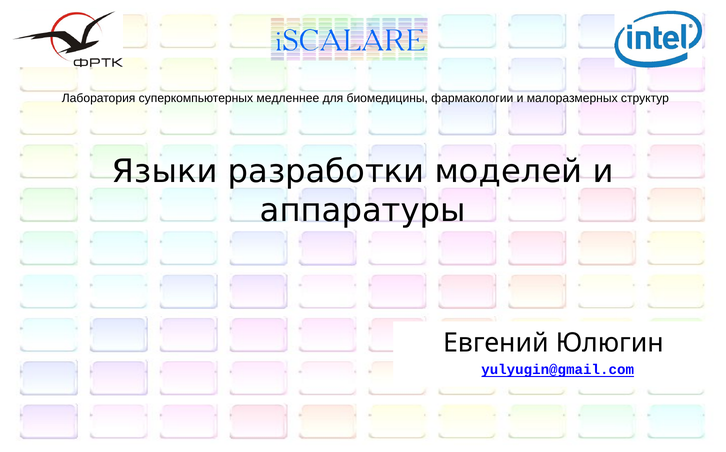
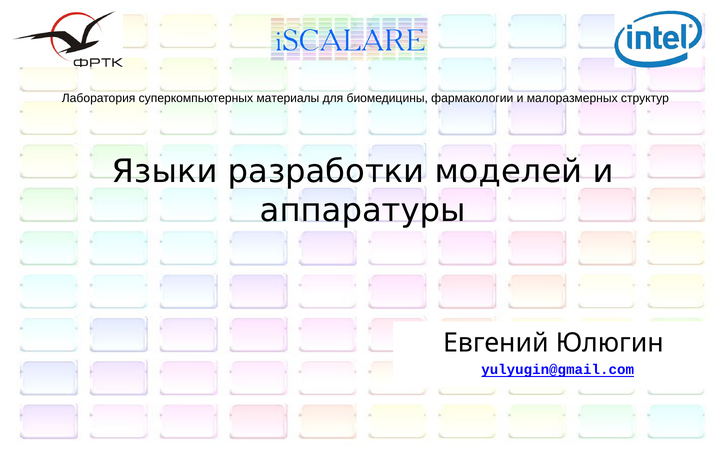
медленнее: медленнее -> материалы
